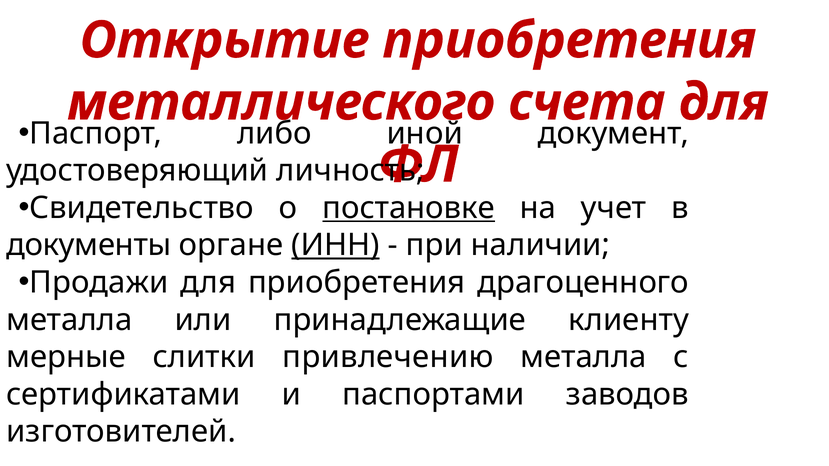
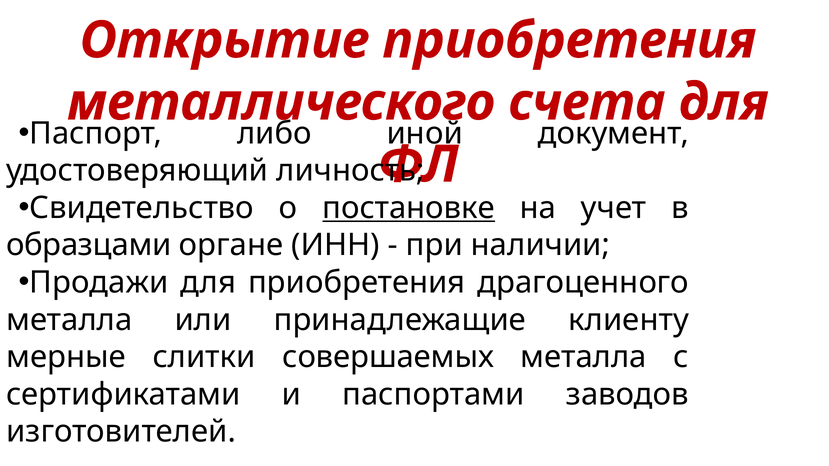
документы: документы -> образцами
ИНН underline: present -> none
привлечению: привлечению -> совершаемых
